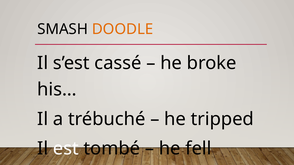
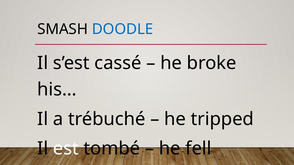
DOODLE colour: orange -> blue
